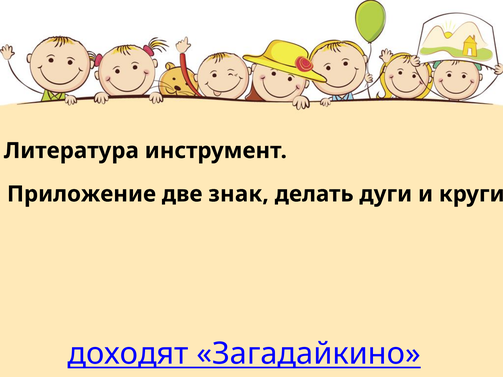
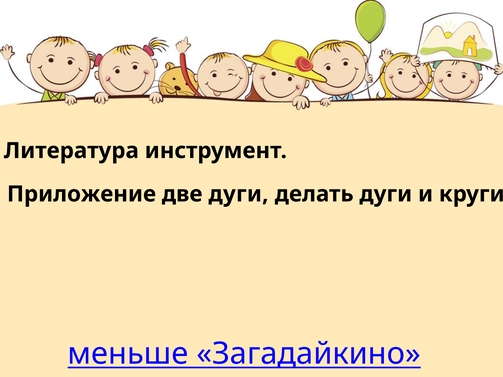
две знак: знак -> дуги
доходят: доходят -> меньше
